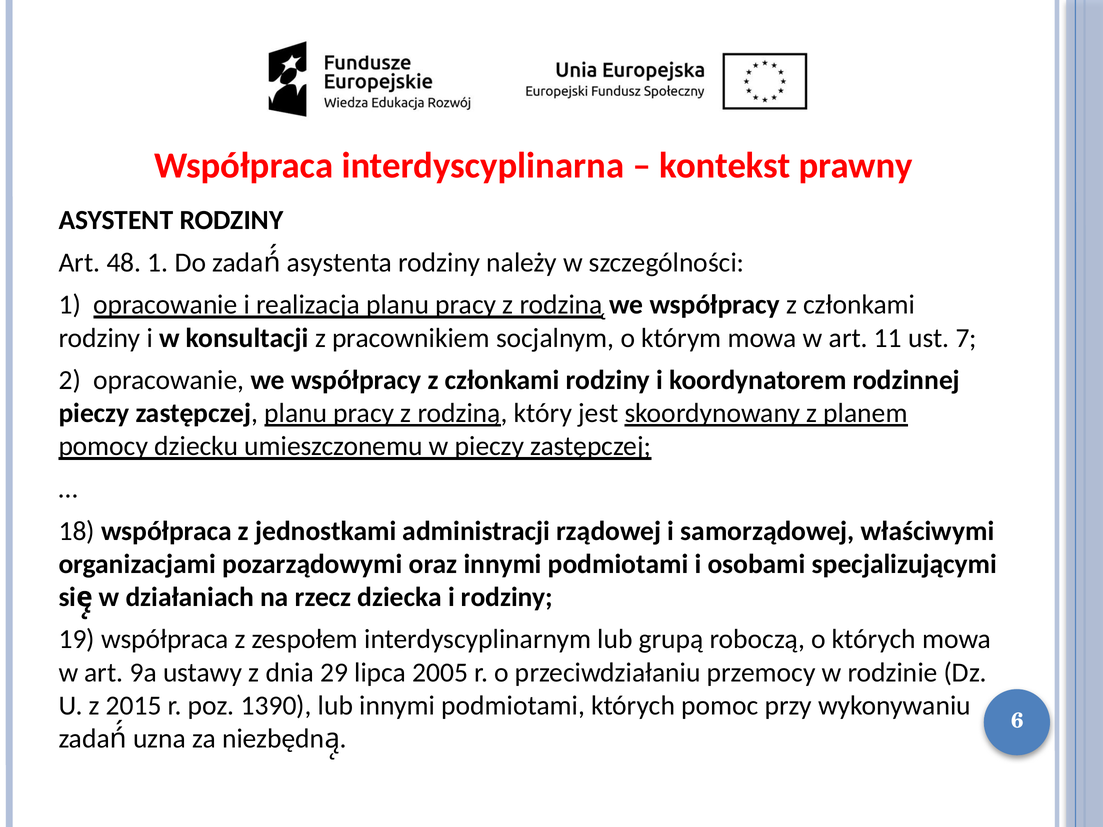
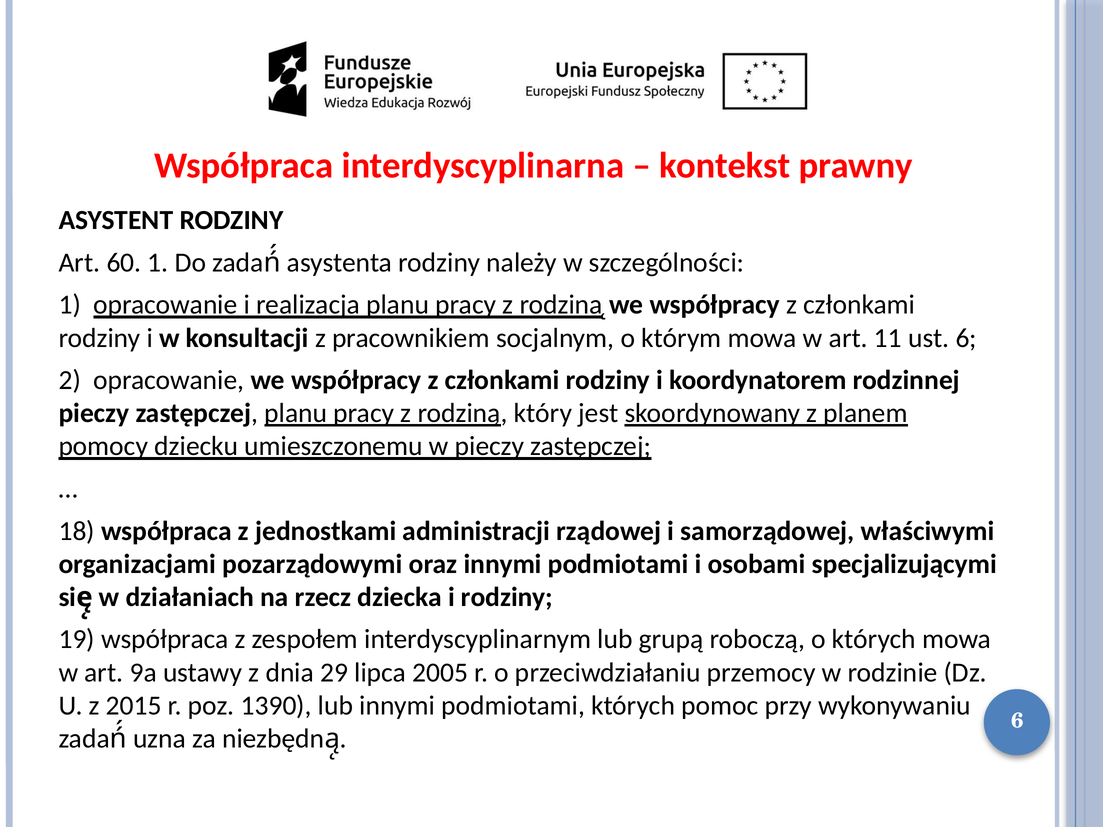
48: 48 -> 60
ust 7: 7 -> 6
